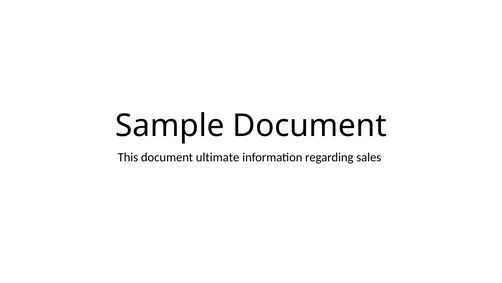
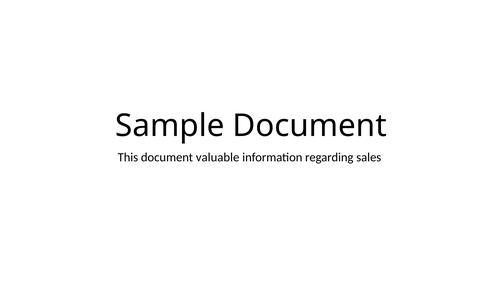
ultimate: ultimate -> valuable
